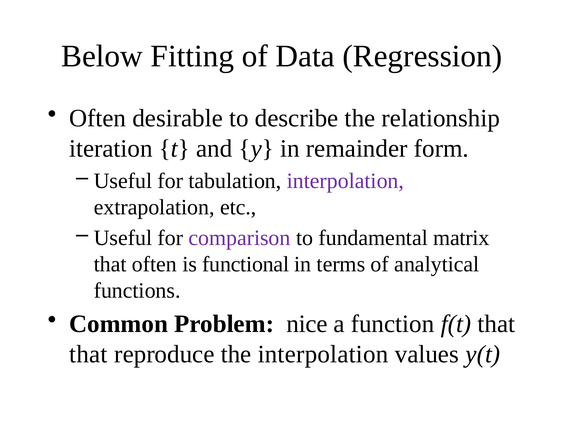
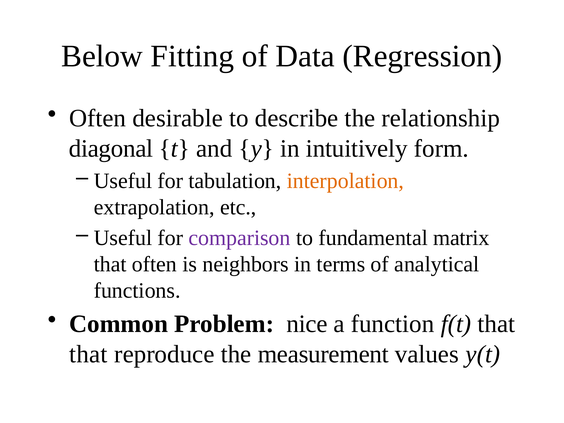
iteration: iteration -> diagonal
remainder: remainder -> intuitively
interpolation at (345, 181) colour: purple -> orange
functional: functional -> neighbors
the interpolation: interpolation -> measurement
